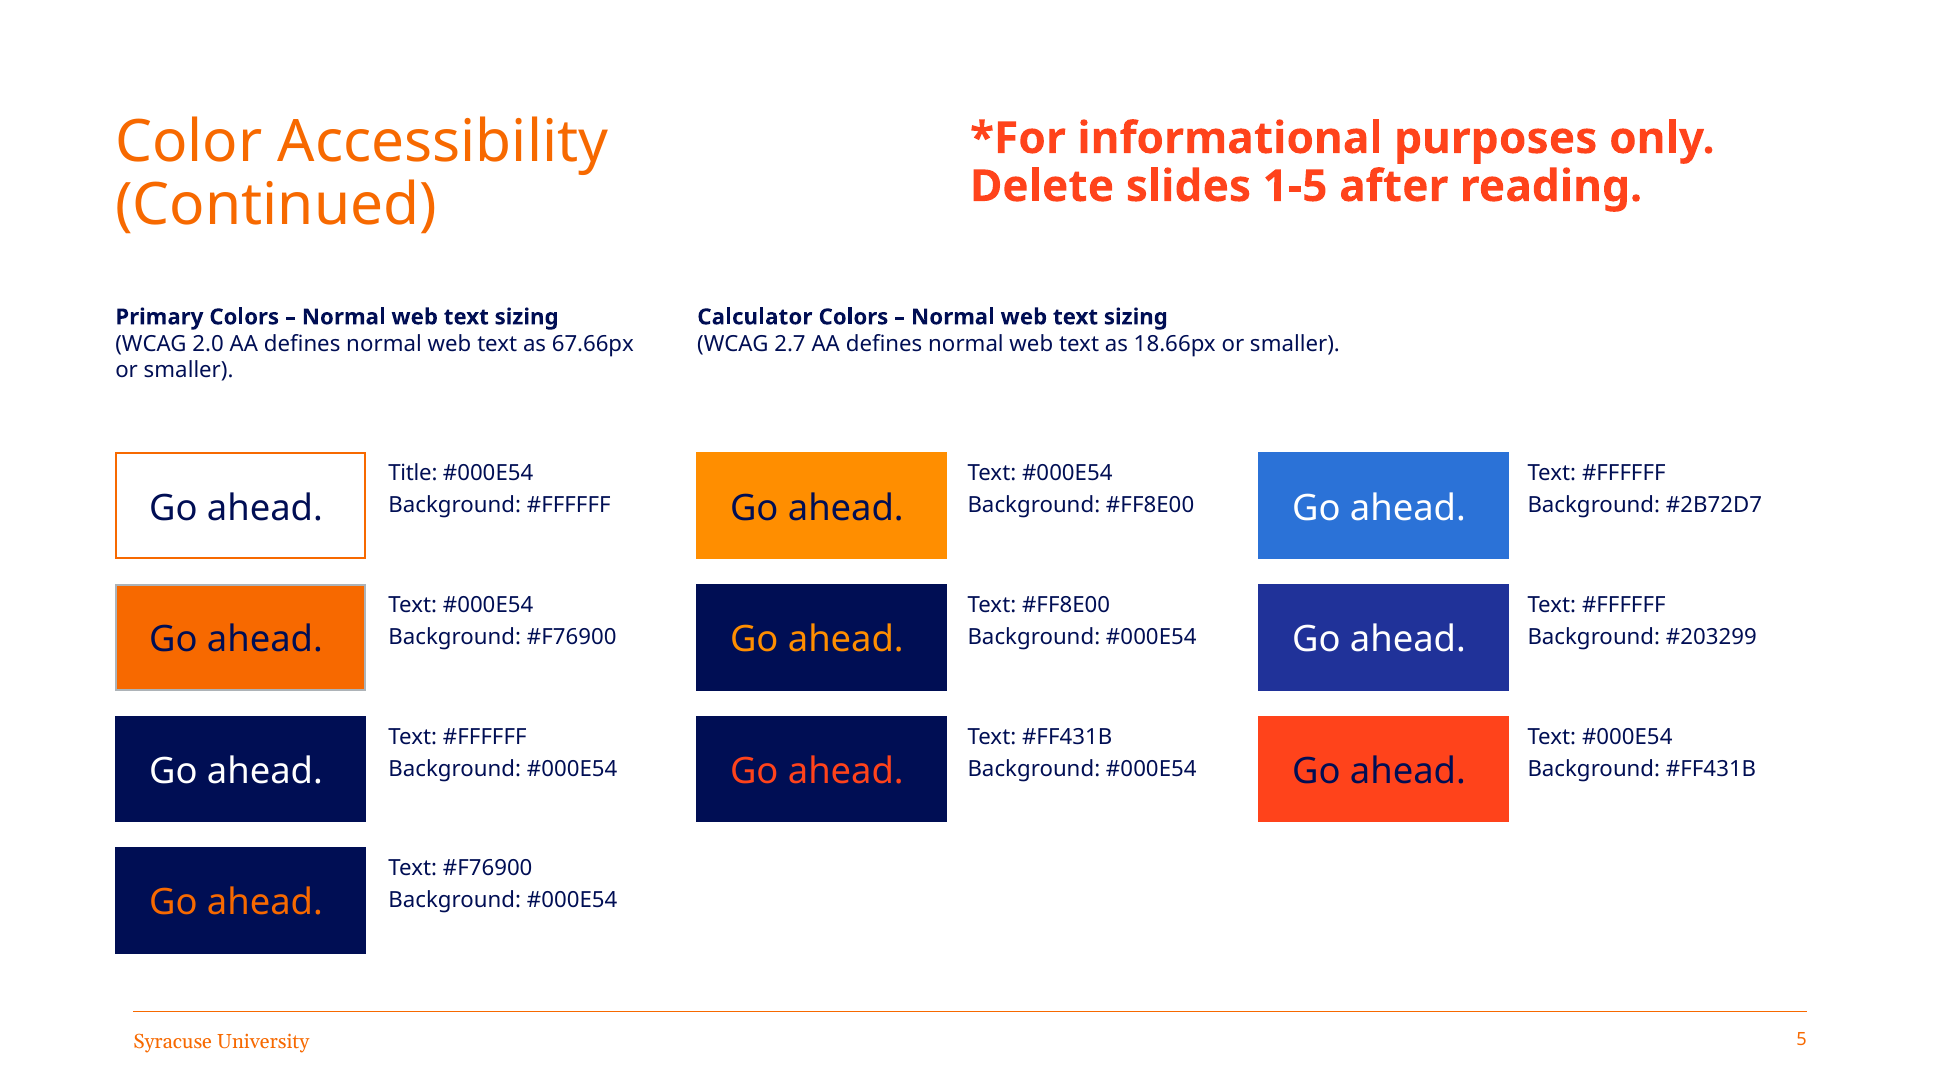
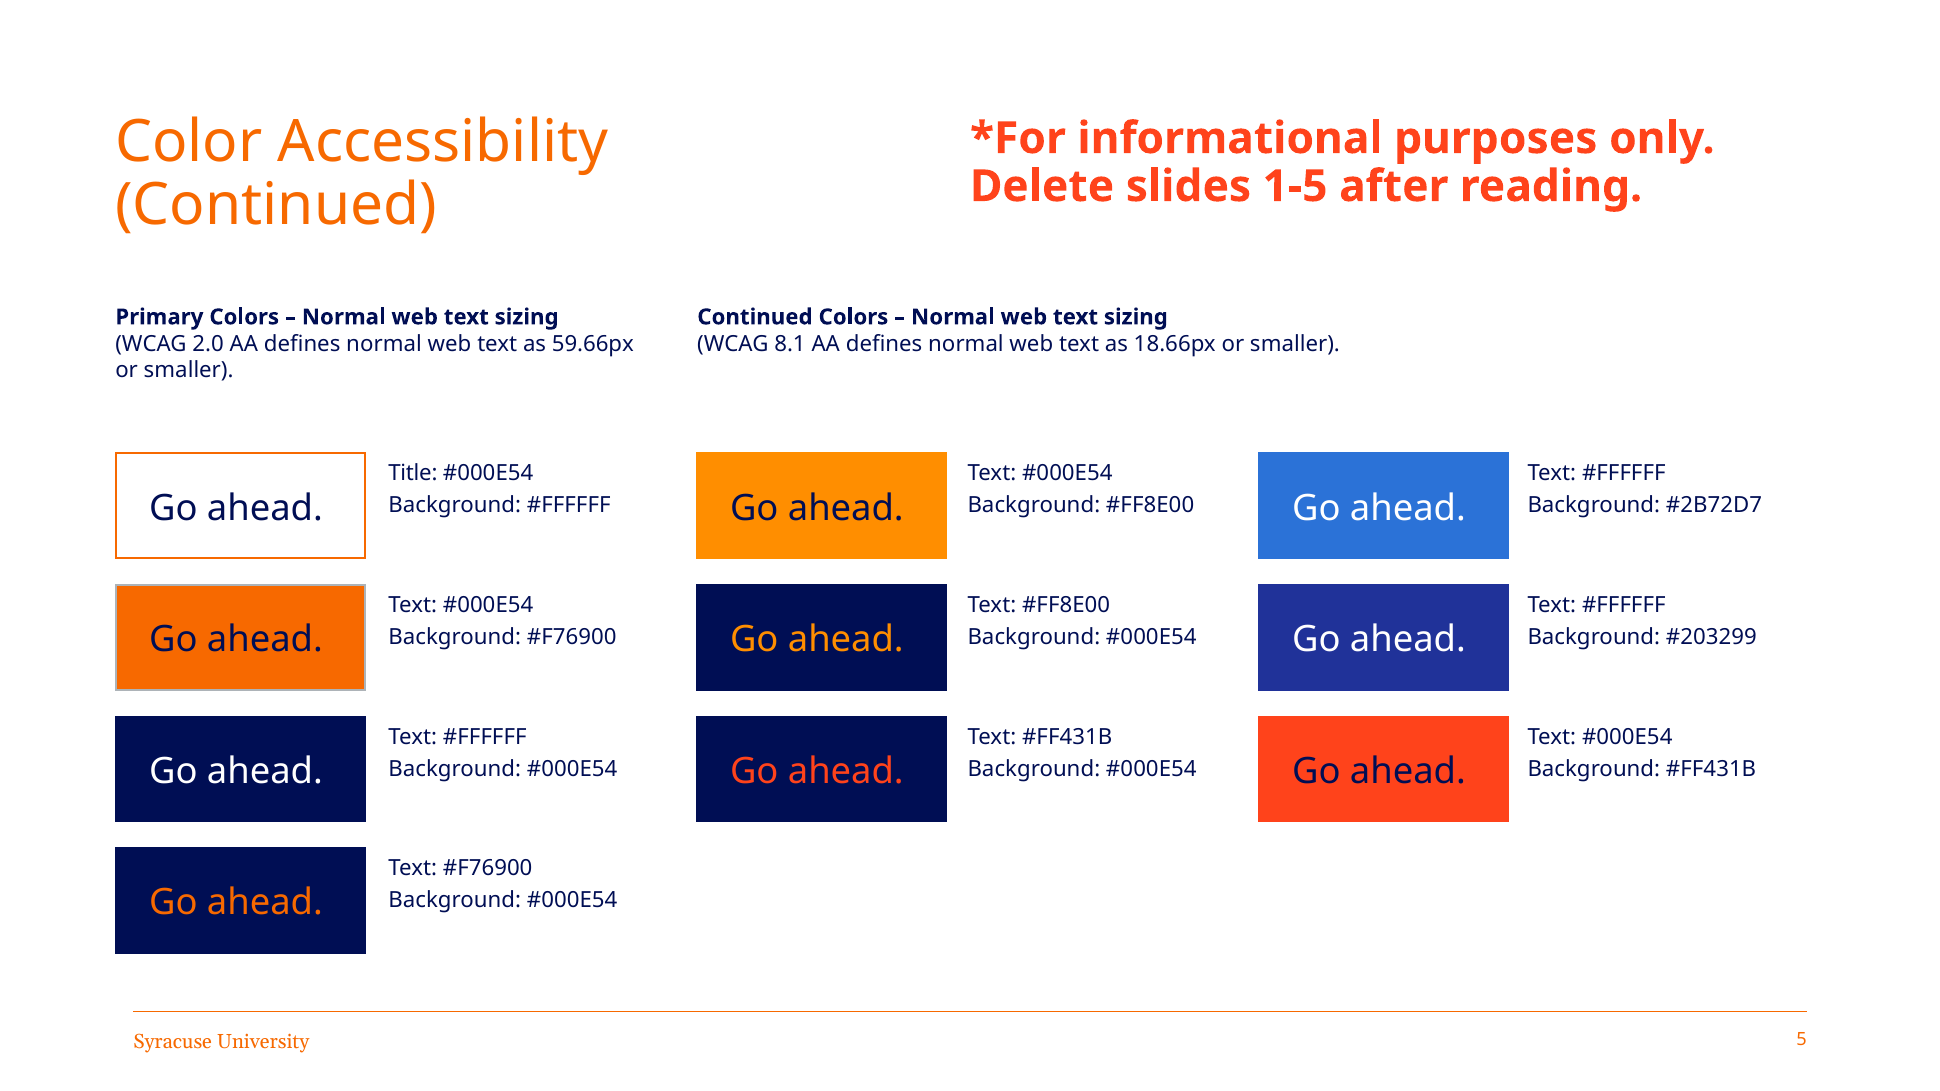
Calculator at (755, 317): Calculator -> Continued
67.66px: 67.66px -> 59.66px
2.7: 2.7 -> 8.1
